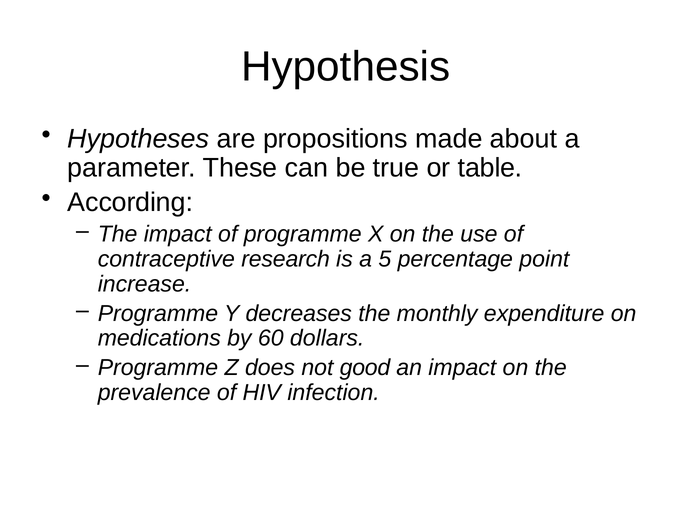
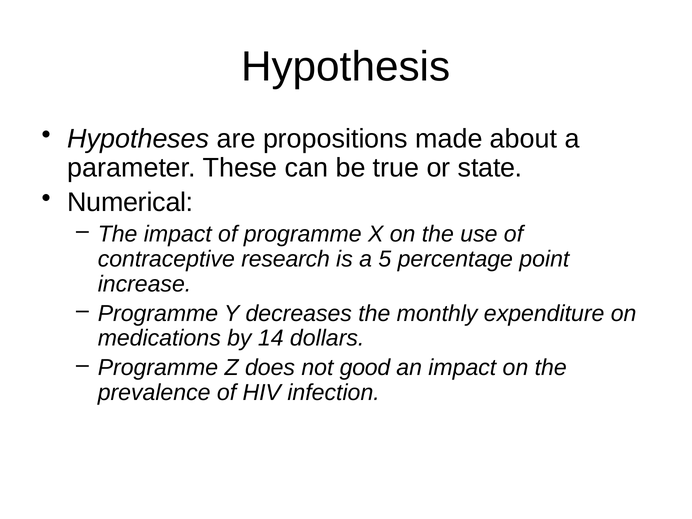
table: table -> state
According: According -> Numerical
60: 60 -> 14
